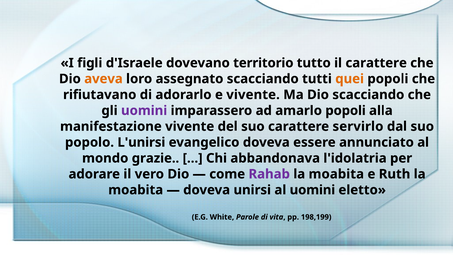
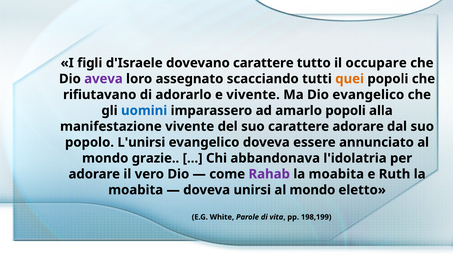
dovevano territorio: territorio -> carattere
il carattere: carattere -> occupare
aveva colour: orange -> purple
Dio scacciando: scacciando -> evangelico
uomini at (144, 110) colour: purple -> blue
carattere servirlo: servirlo -> adorare
unirsi al uomini: uomini -> mondo
